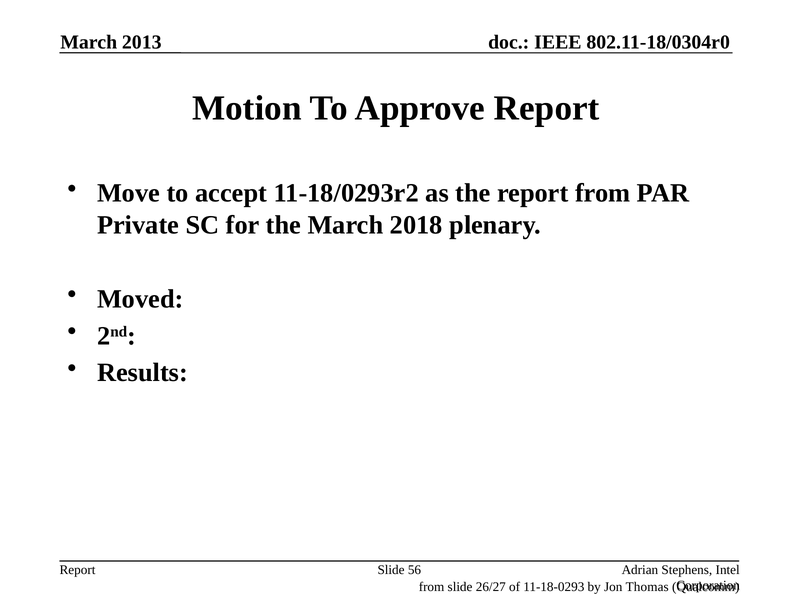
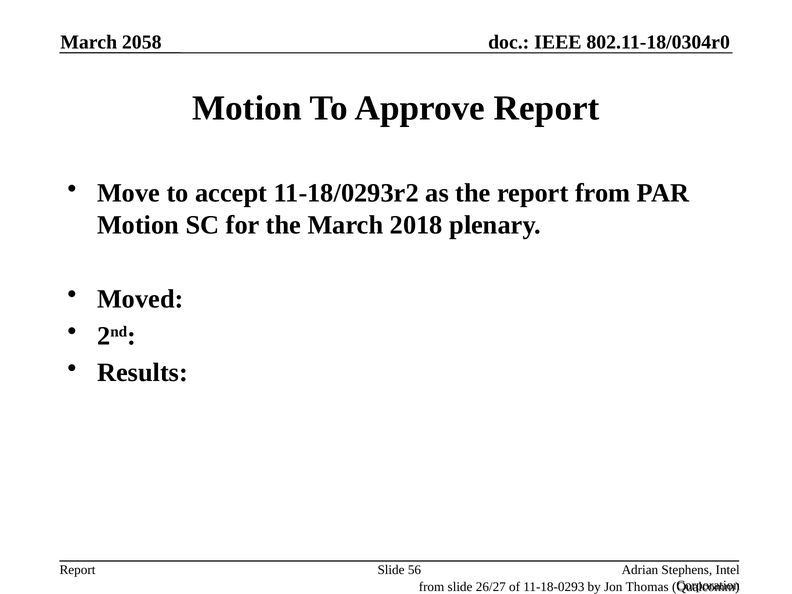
2013: 2013 -> 2058
Private at (138, 225): Private -> Motion
